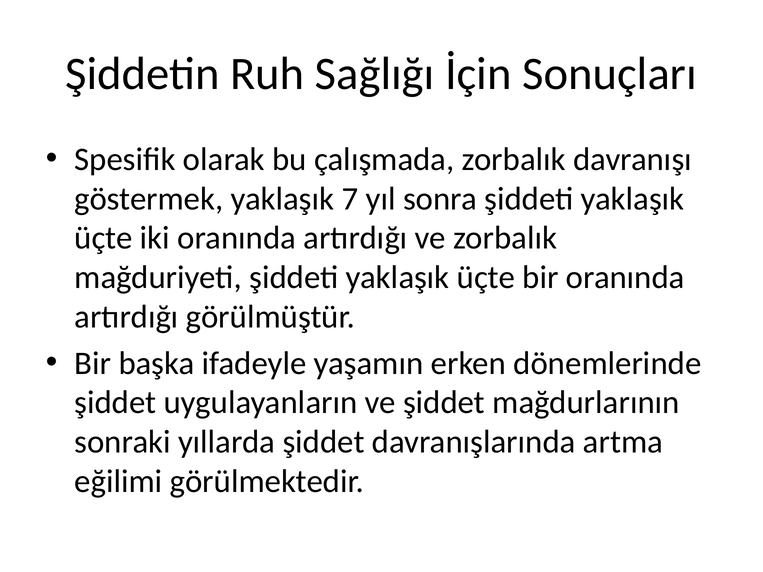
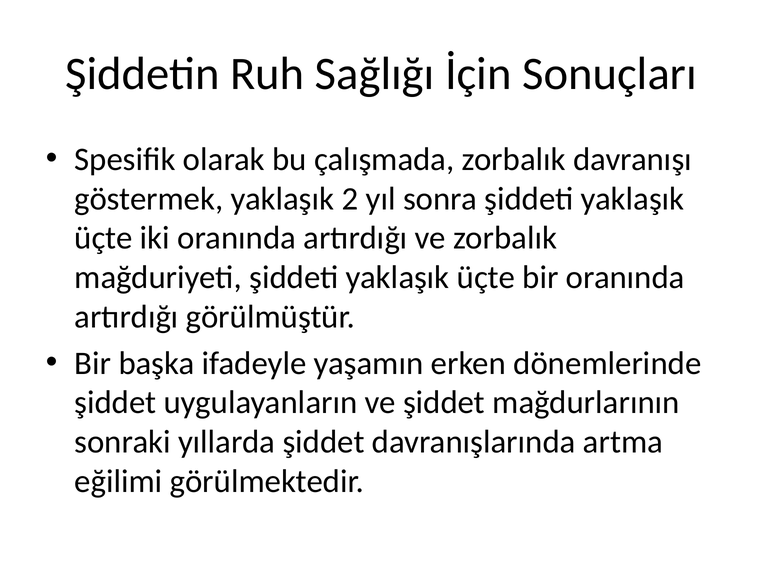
7: 7 -> 2
